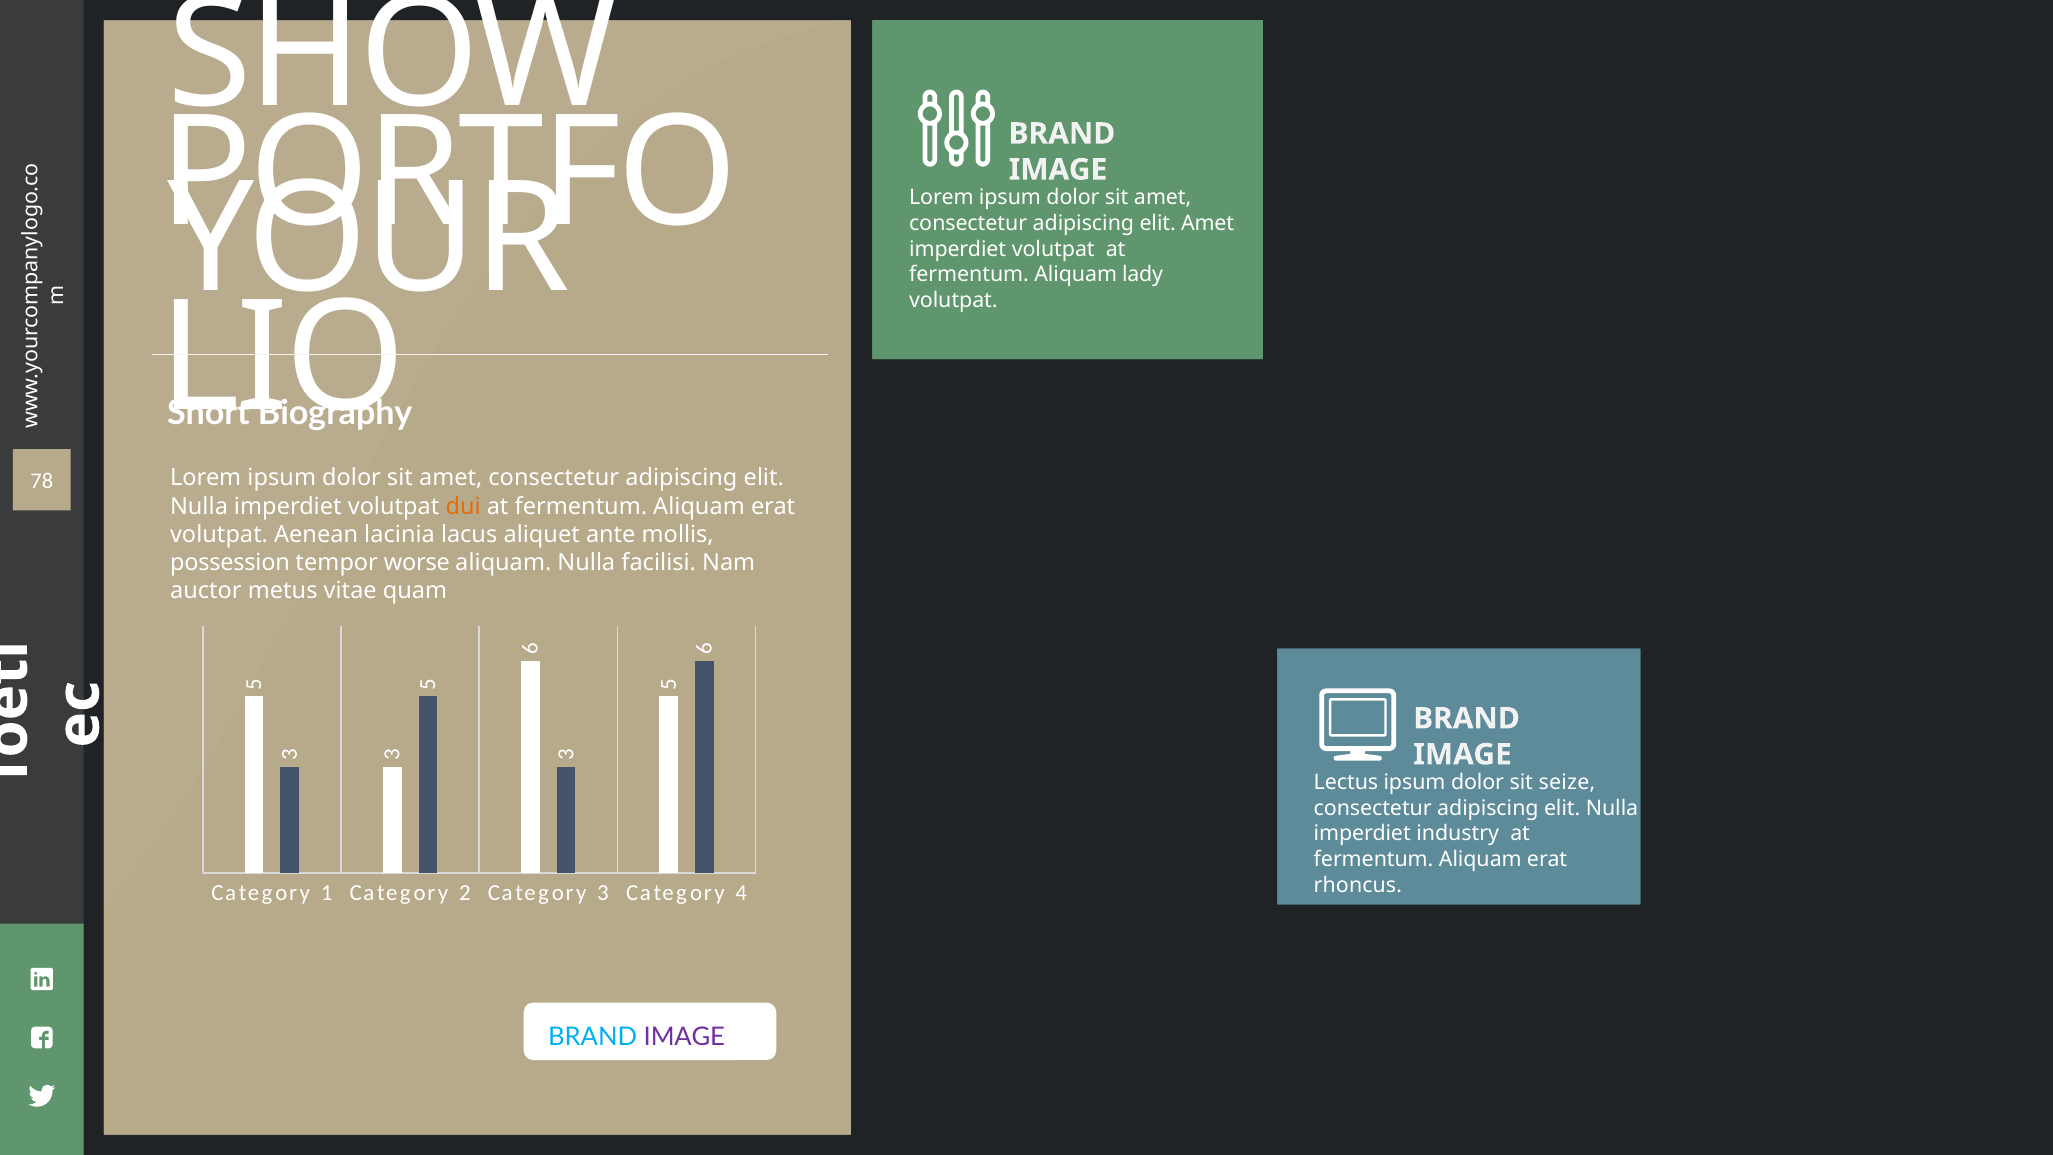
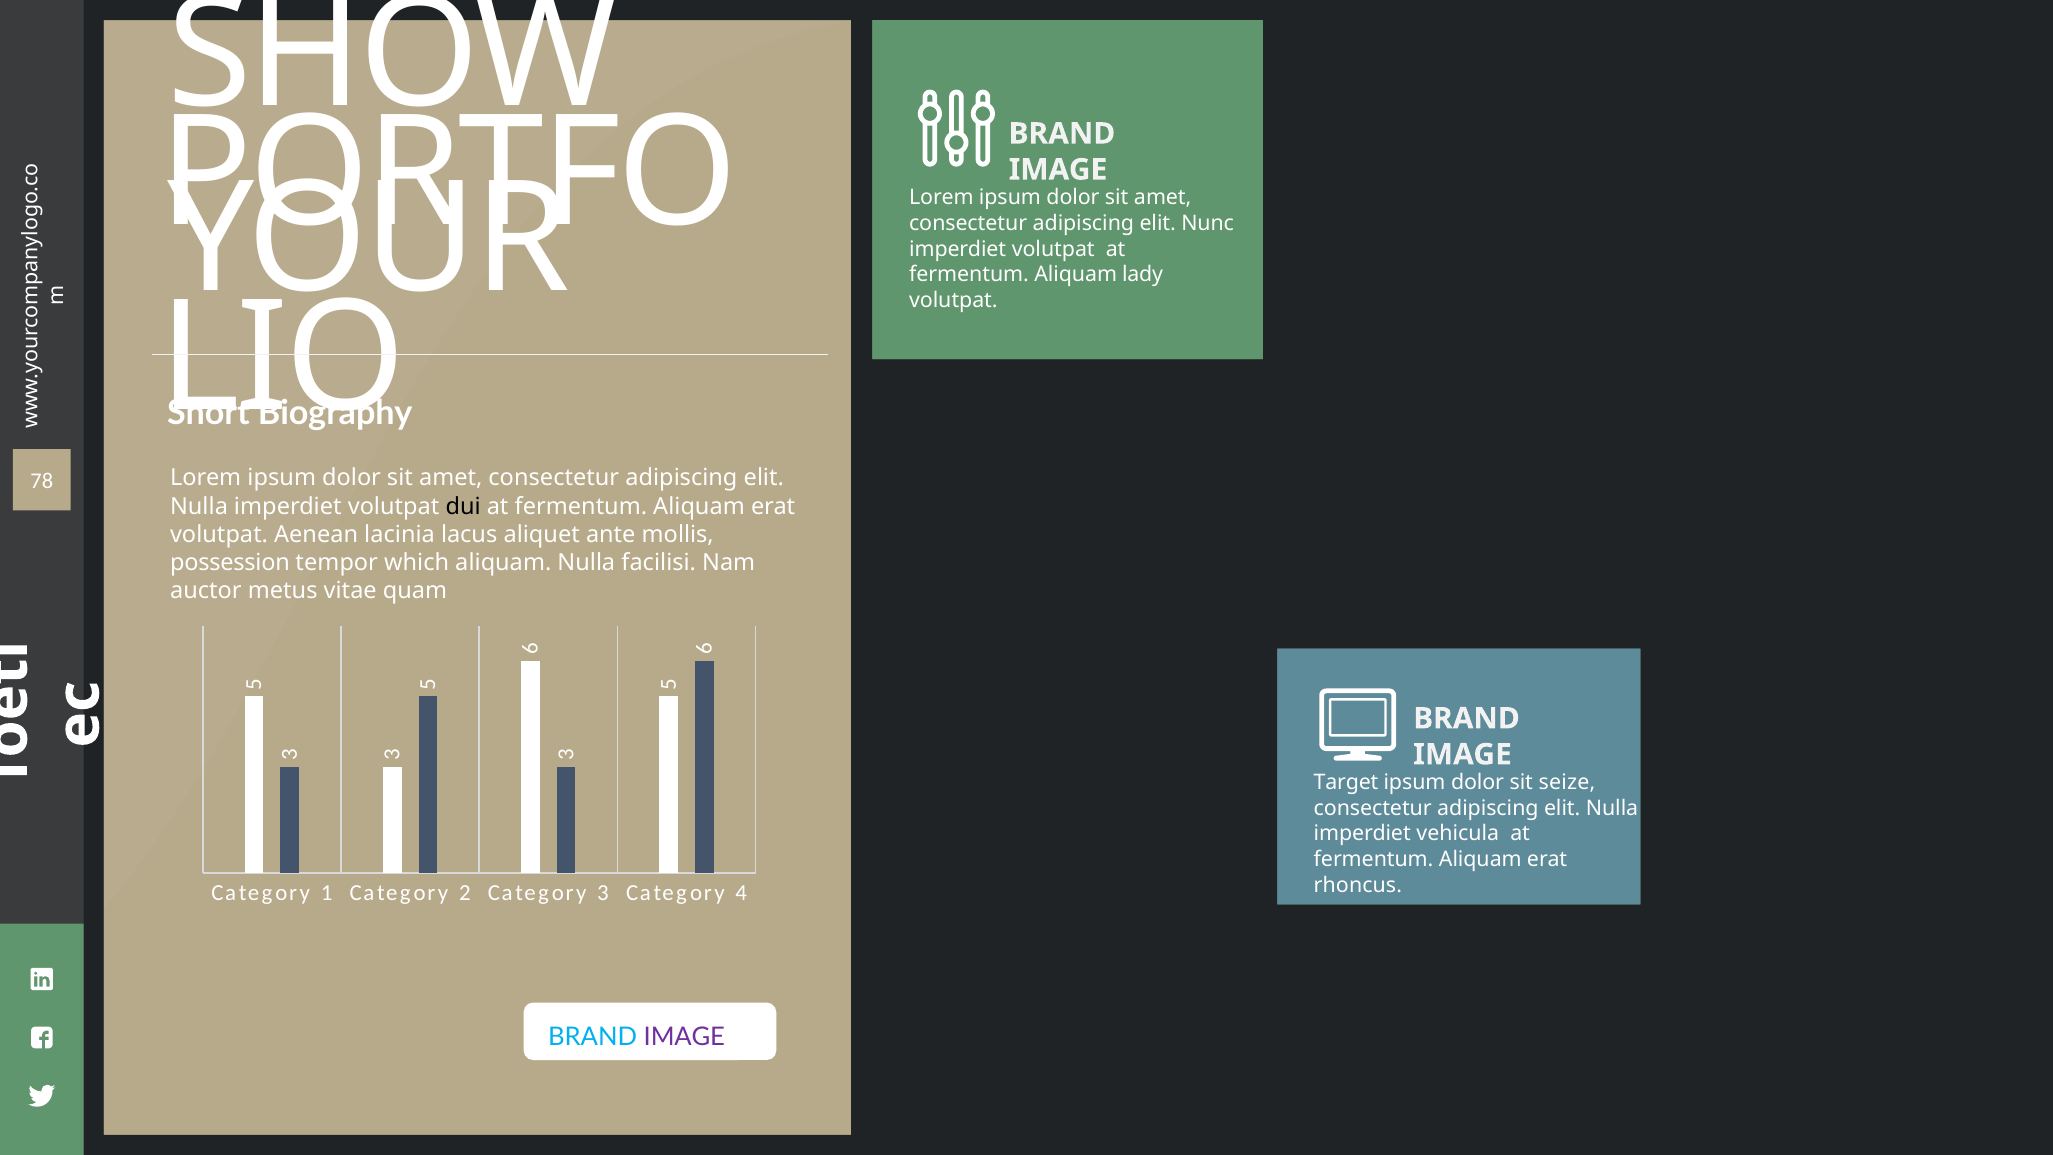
elit Amet: Amet -> Nunc
dui colour: orange -> black
worse: worse -> which
Lectus: Lectus -> Target
industry: industry -> vehicula
